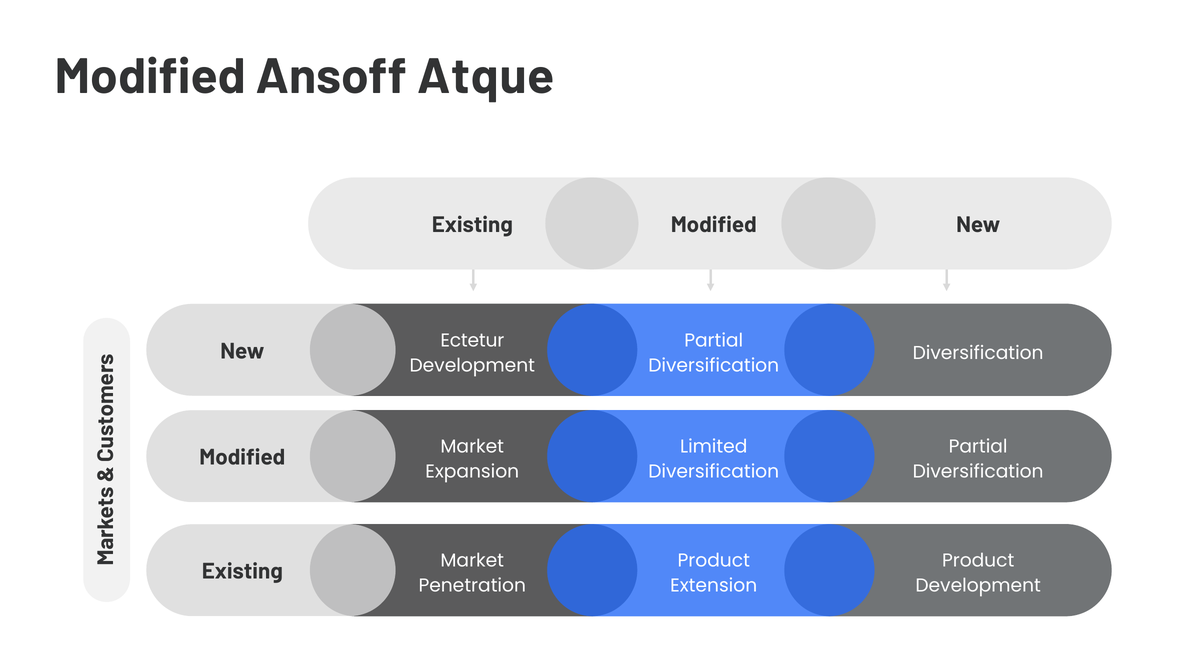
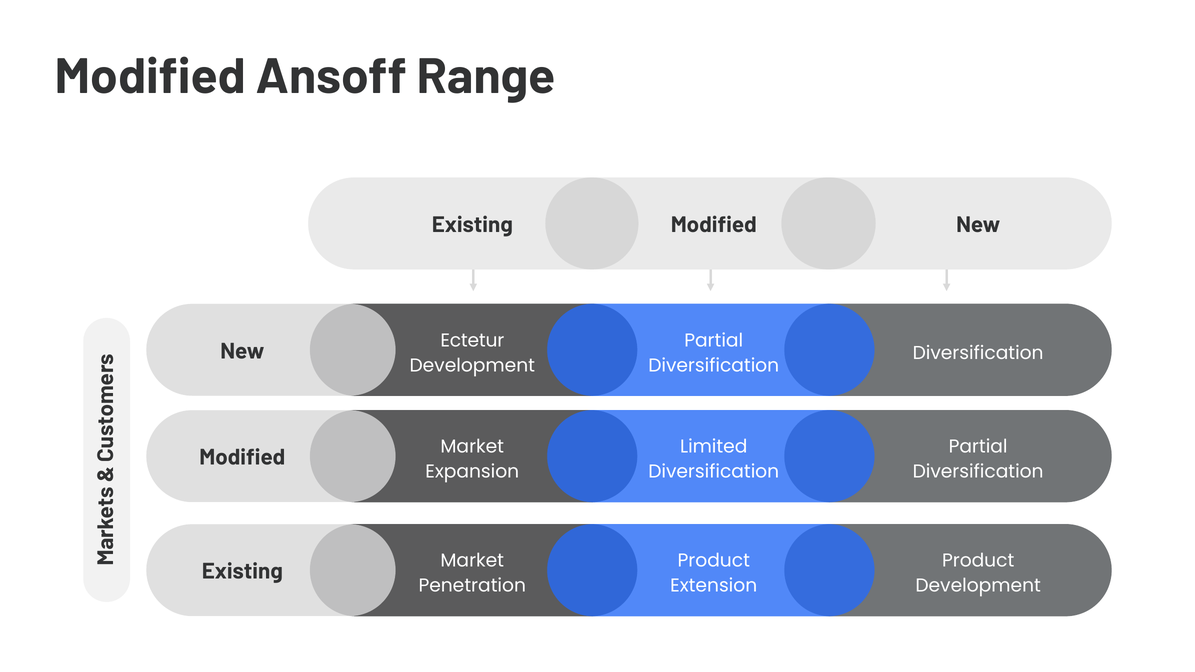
Atque: Atque -> Range
